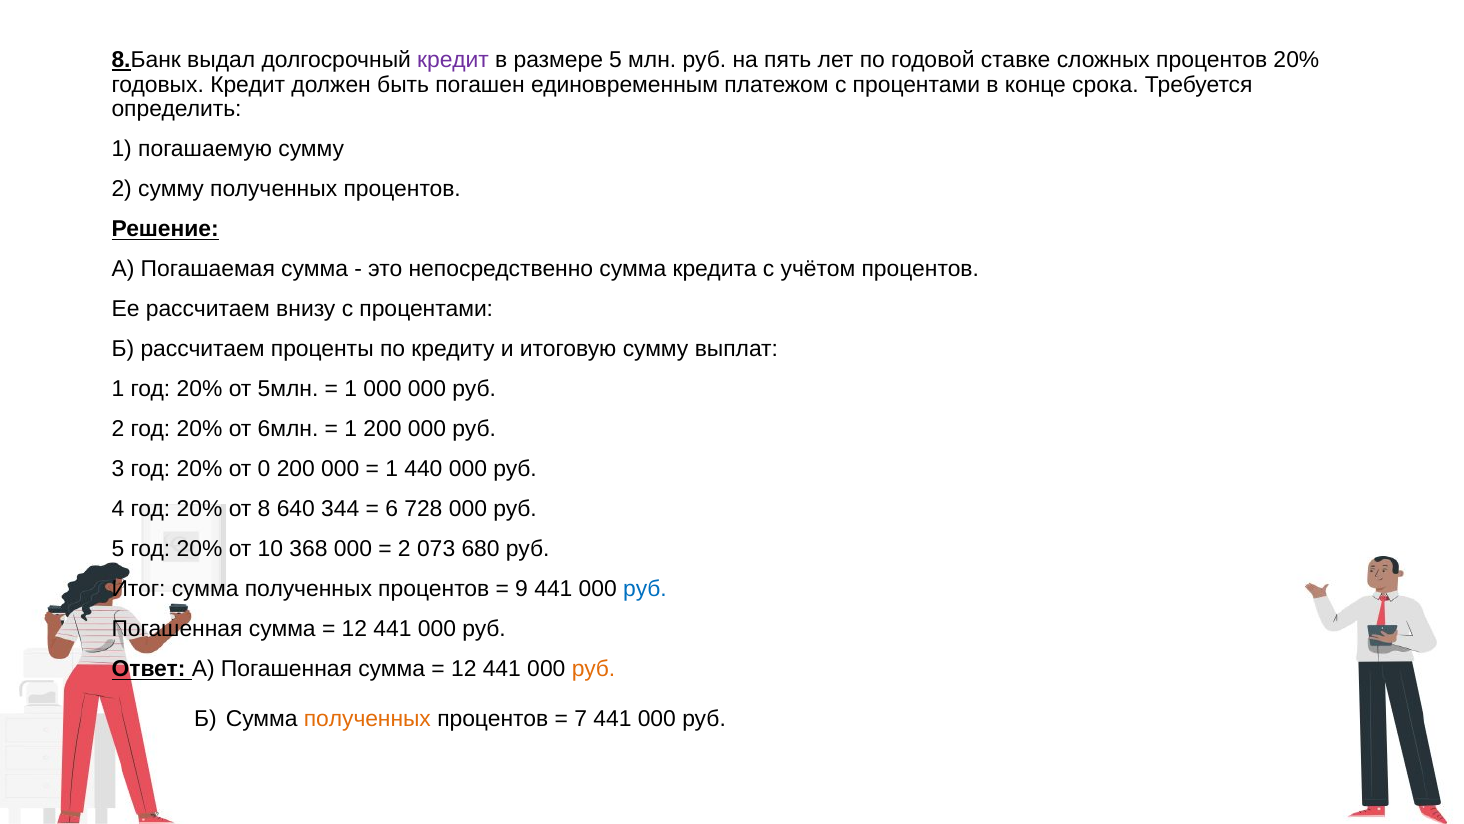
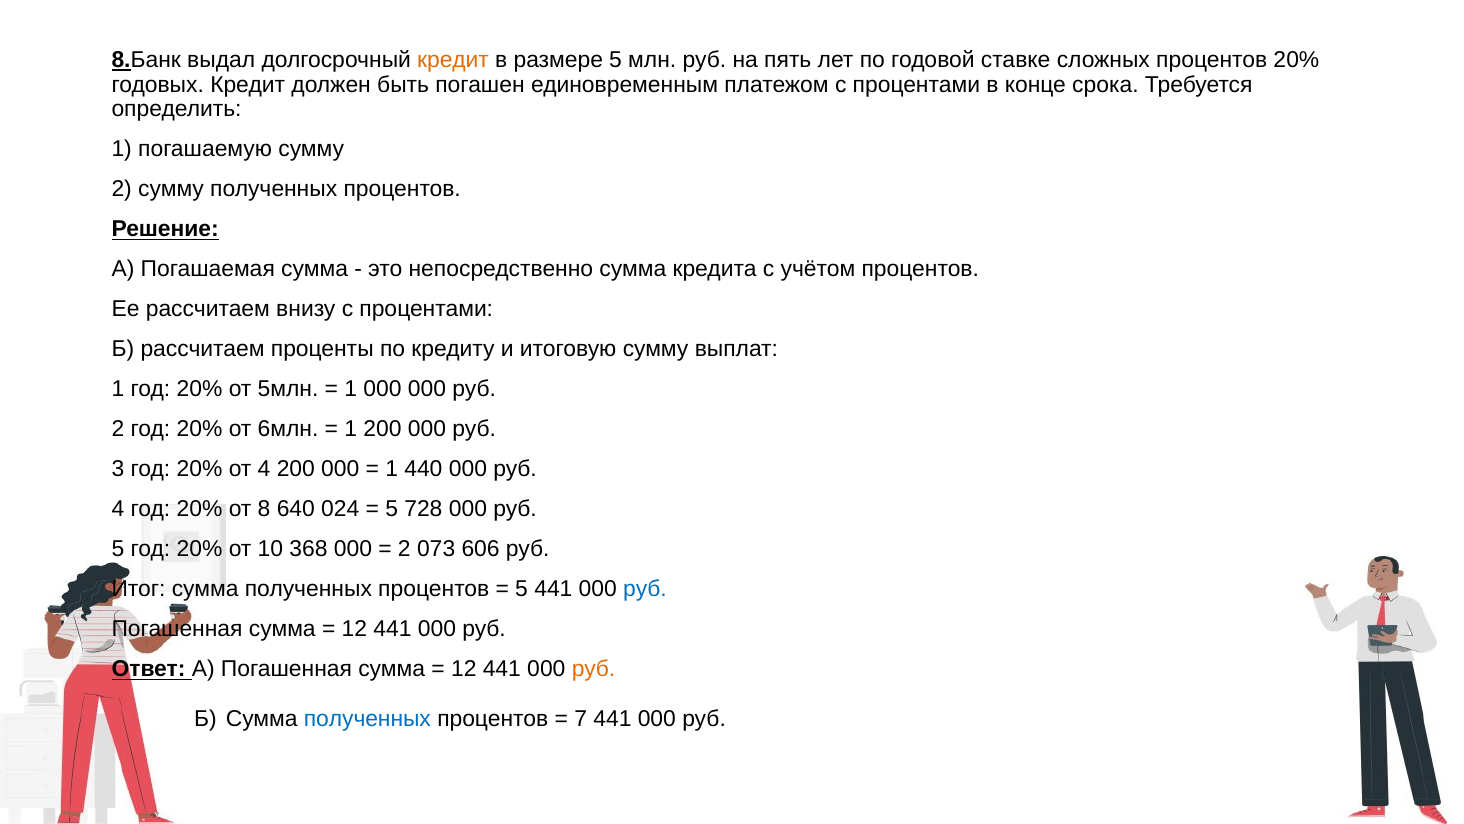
кредит at (453, 60) colour: purple -> orange
от 0: 0 -> 4
344: 344 -> 024
6 at (392, 509): 6 -> 5
680: 680 -> 606
9 at (522, 589): 9 -> 5
полученных at (367, 718) colour: orange -> blue
